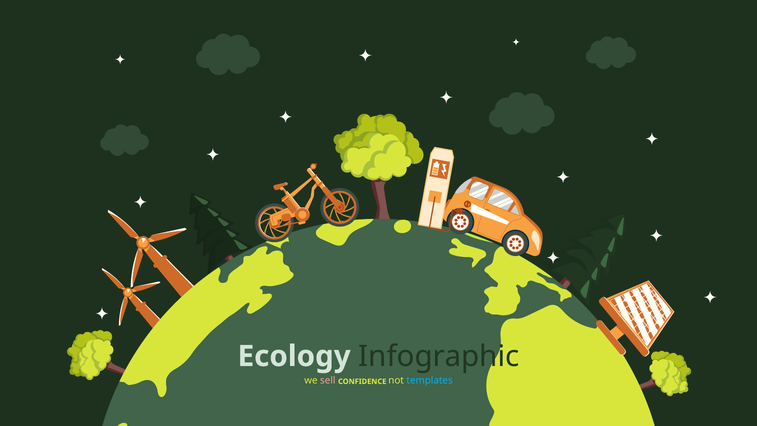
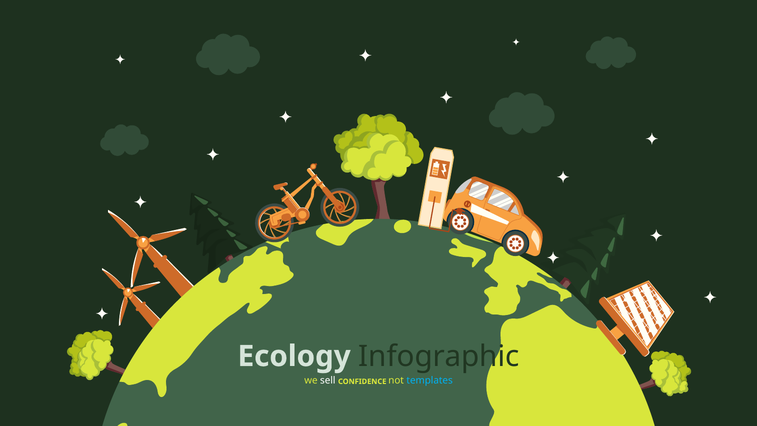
sell colour: pink -> white
